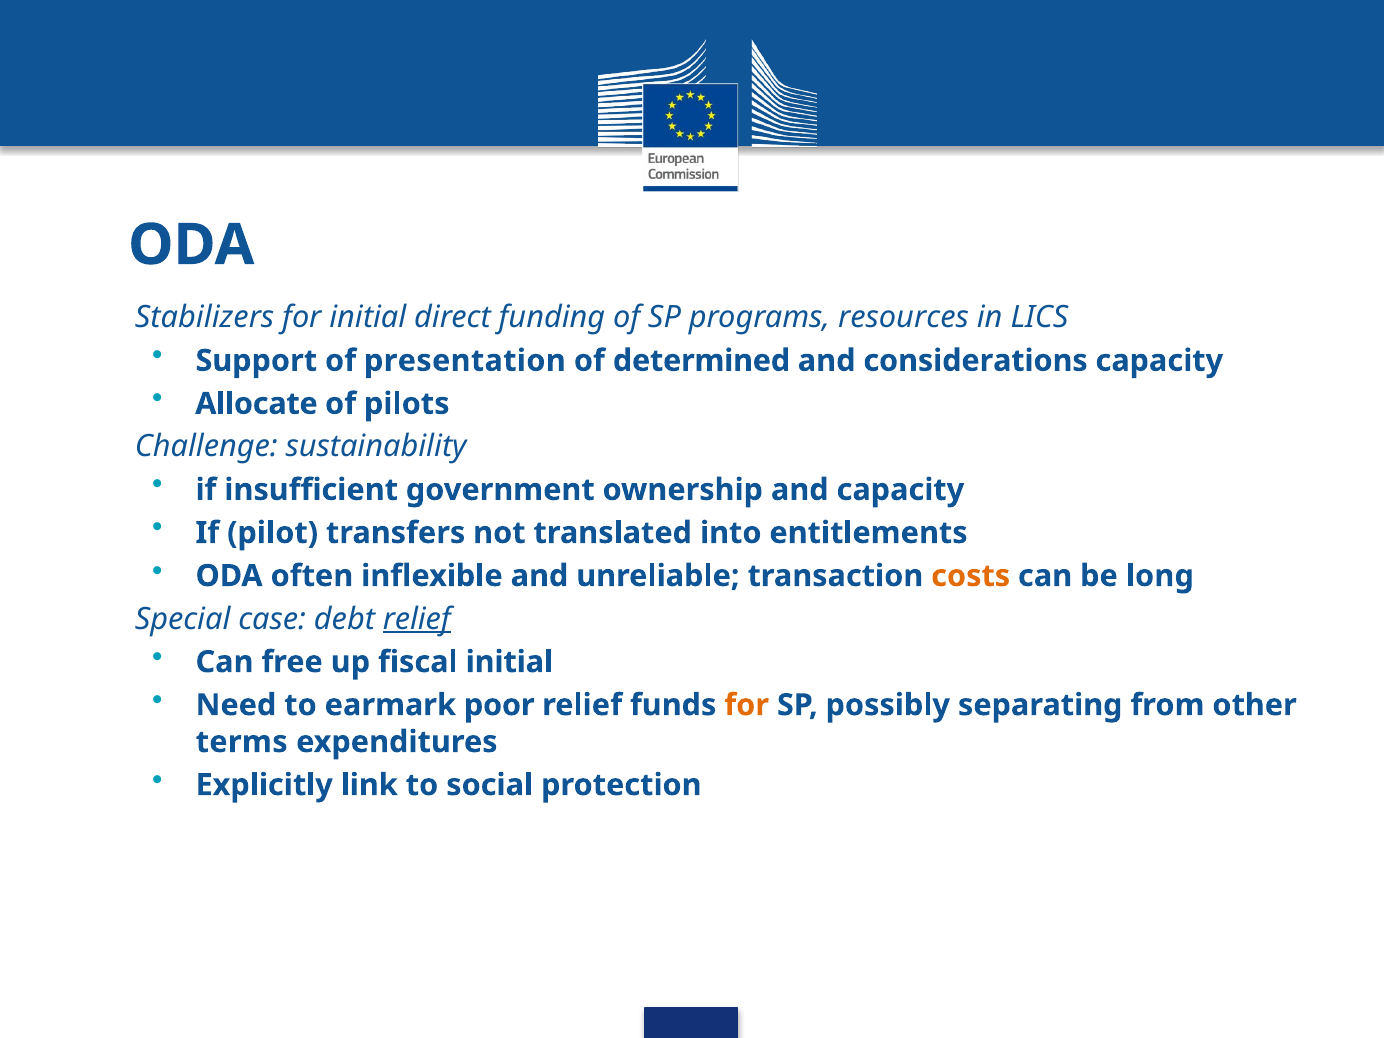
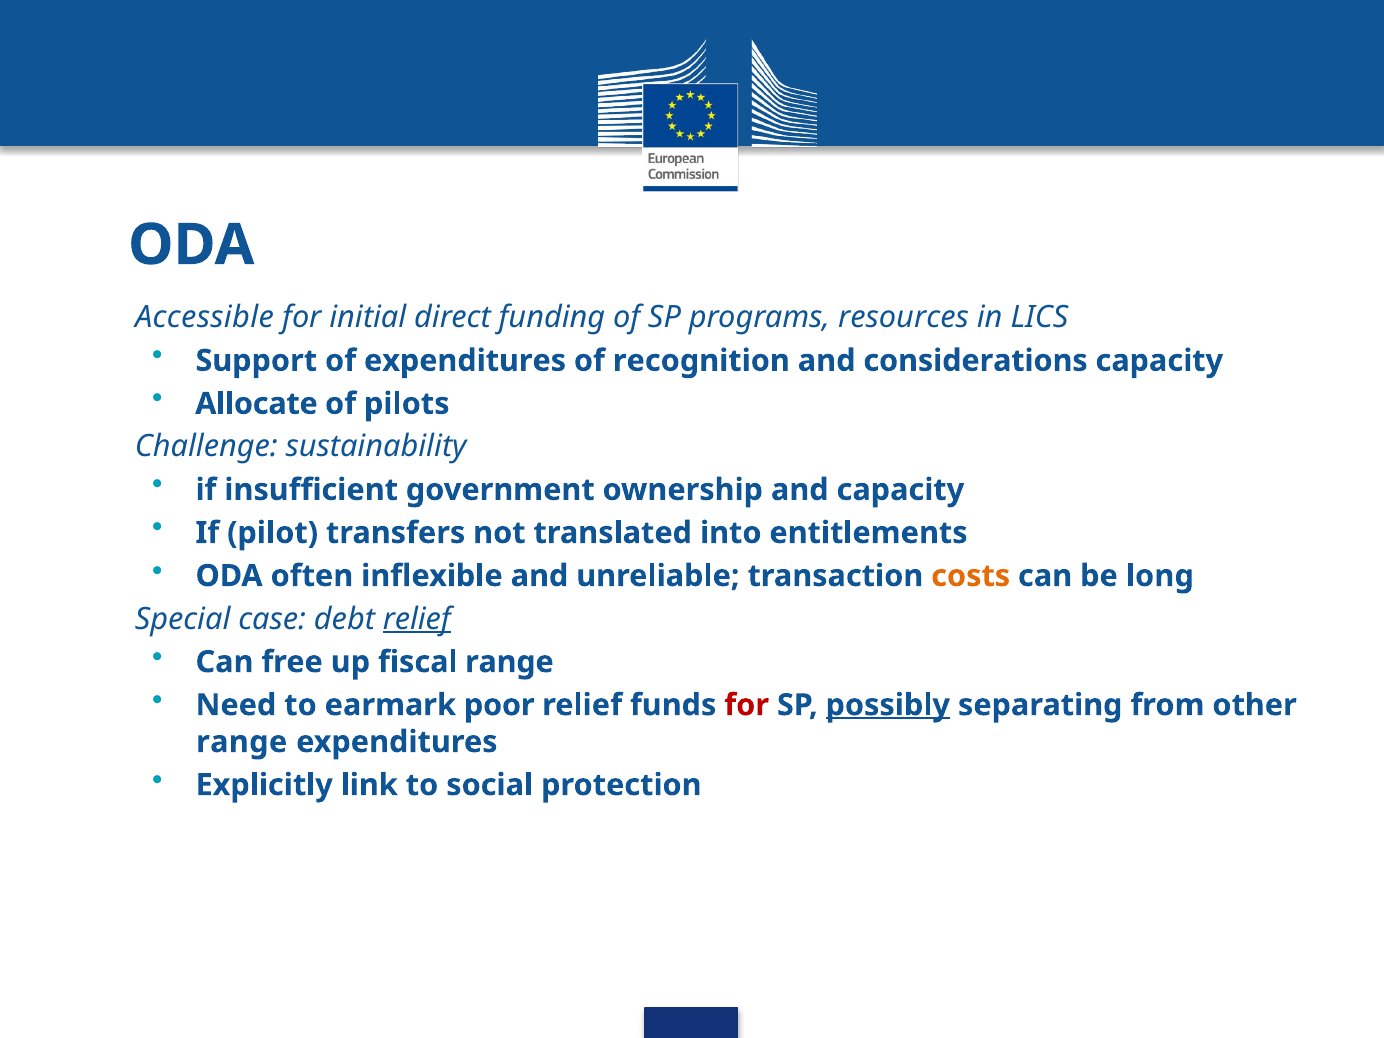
Stabilizers: Stabilizers -> Accessible
of presentation: presentation -> expenditures
determined: determined -> recognition
fiscal initial: initial -> range
for at (747, 705) colour: orange -> red
possibly underline: none -> present
terms at (242, 742): terms -> range
